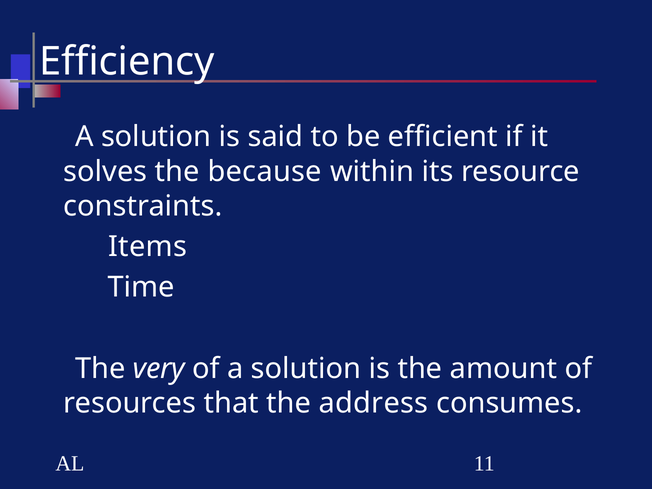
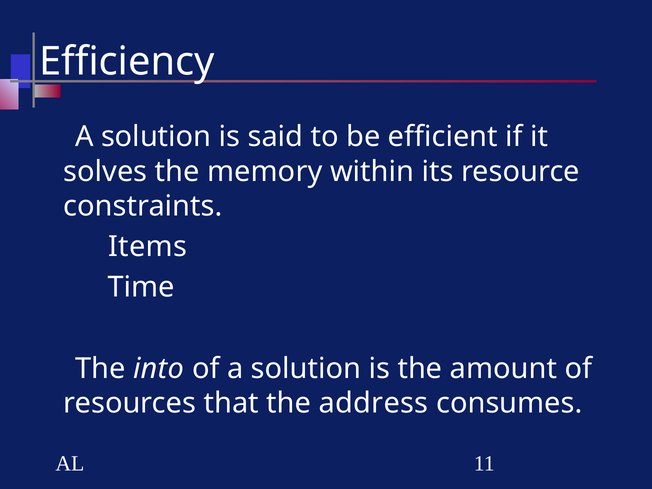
because: because -> memory
very: very -> into
